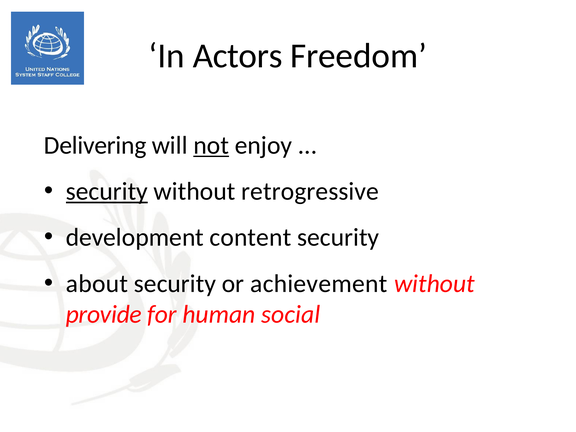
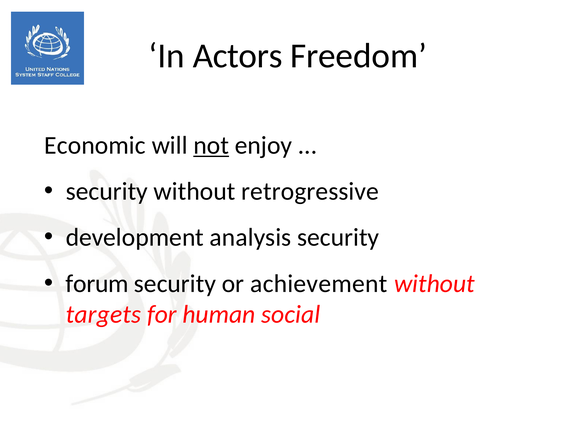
Delivering: Delivering -> Economic
security at (107, 191) underline: present -> none
content: content -> analysis
about: about -> forum
provide: provide -> targets
